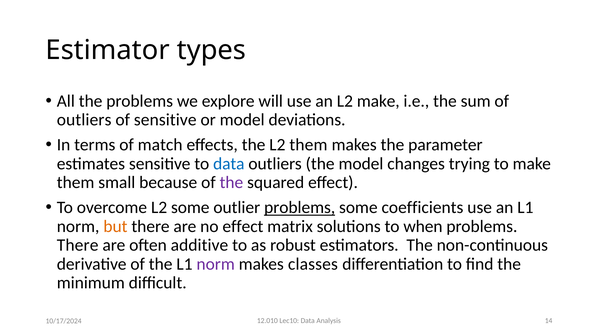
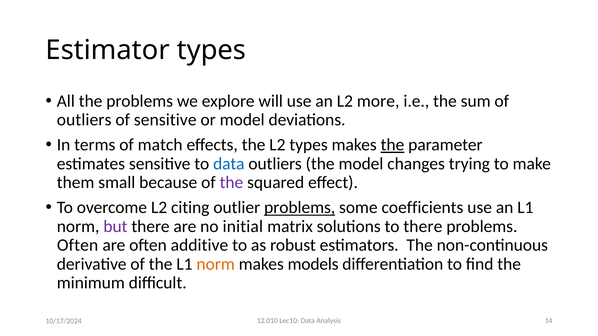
L2 make: make -> more
L2 them: them -> types
the at (392, 145) underline: none -> present
L2 some: some -> citing
but colour: orange -> purple
no effect: effect -> initial
to when: when -> there
There at (78, 245): There -> Often
norm at (216, 264) colour: purple -> orange
classes: classes -> models
